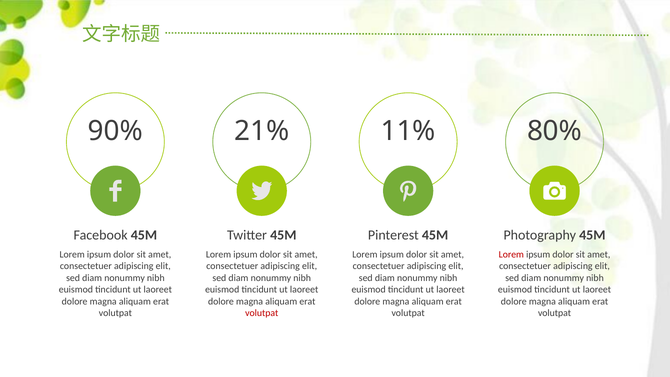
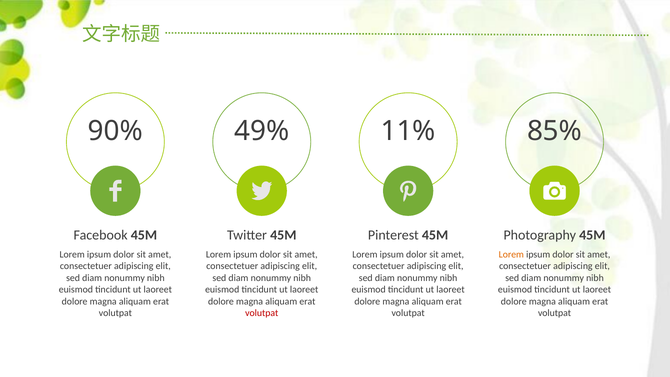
21%: 21% -> 49%
80%: 80% -> 85%
Lorem at (511, 254) colour: red -> orange
